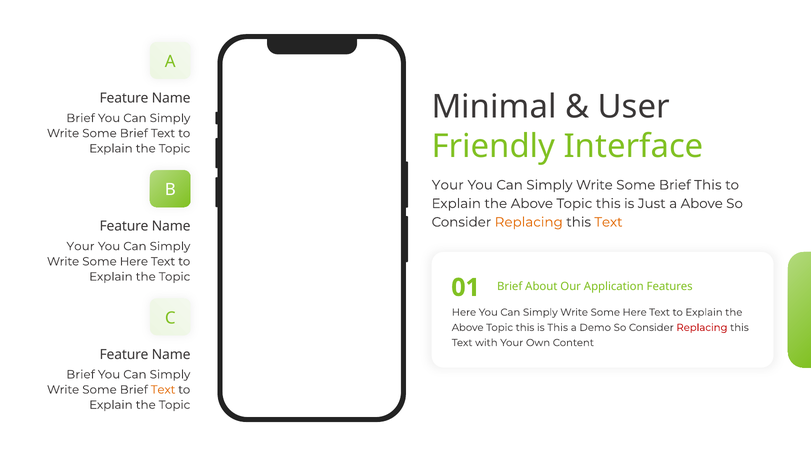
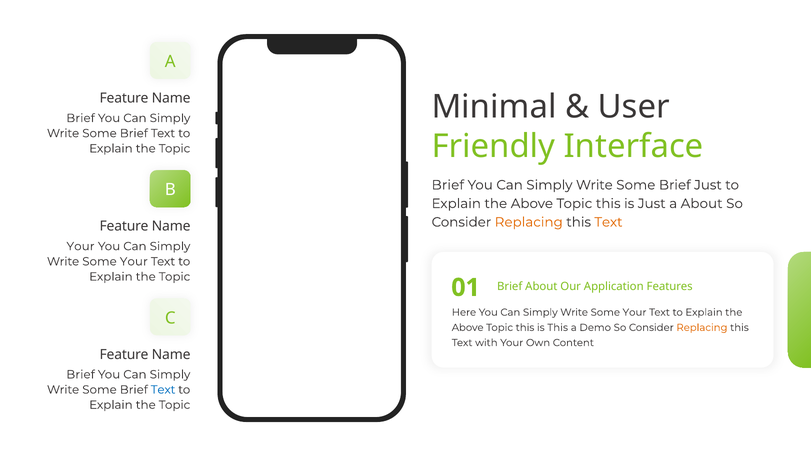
Your at (448, 185): Your -> Brief
Brief This: This -> Just
a Above: Above -> About
Here at (134, 262): Here -> Your
Here at (635, 312): Here -> Your
Replacing at (702, 328) colour: red -> orange
Text at (163, 390) colour: orange -> blue
